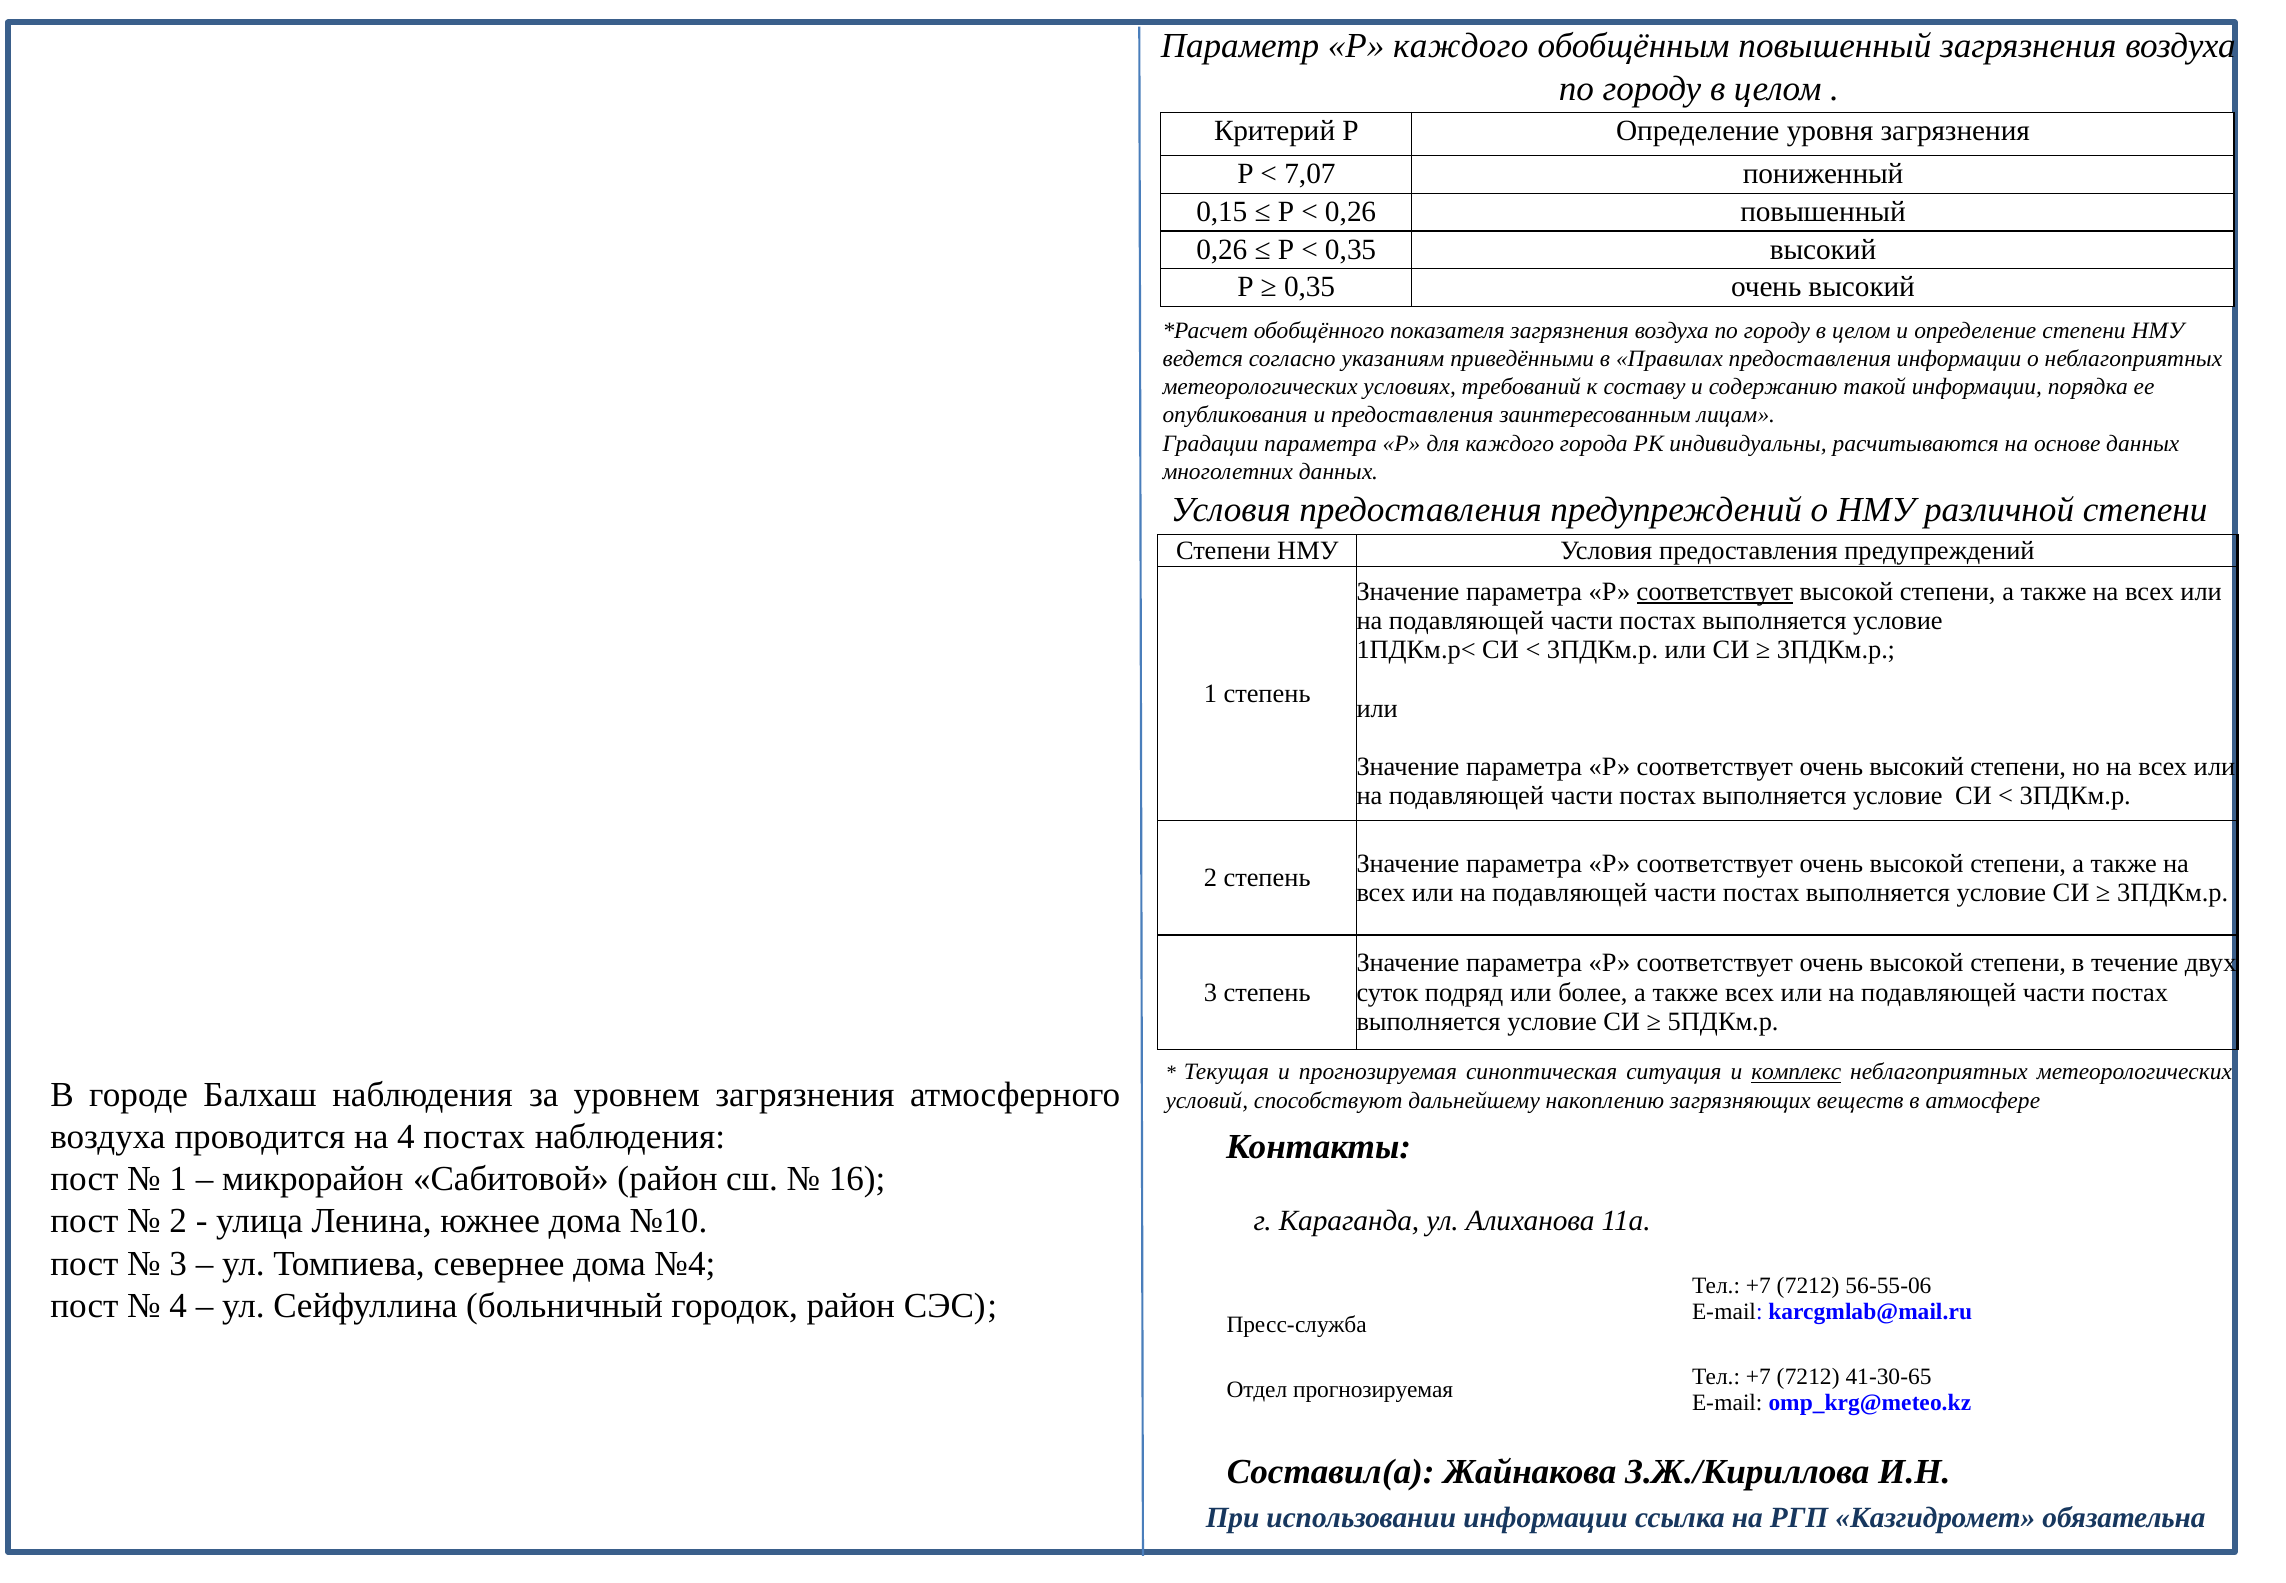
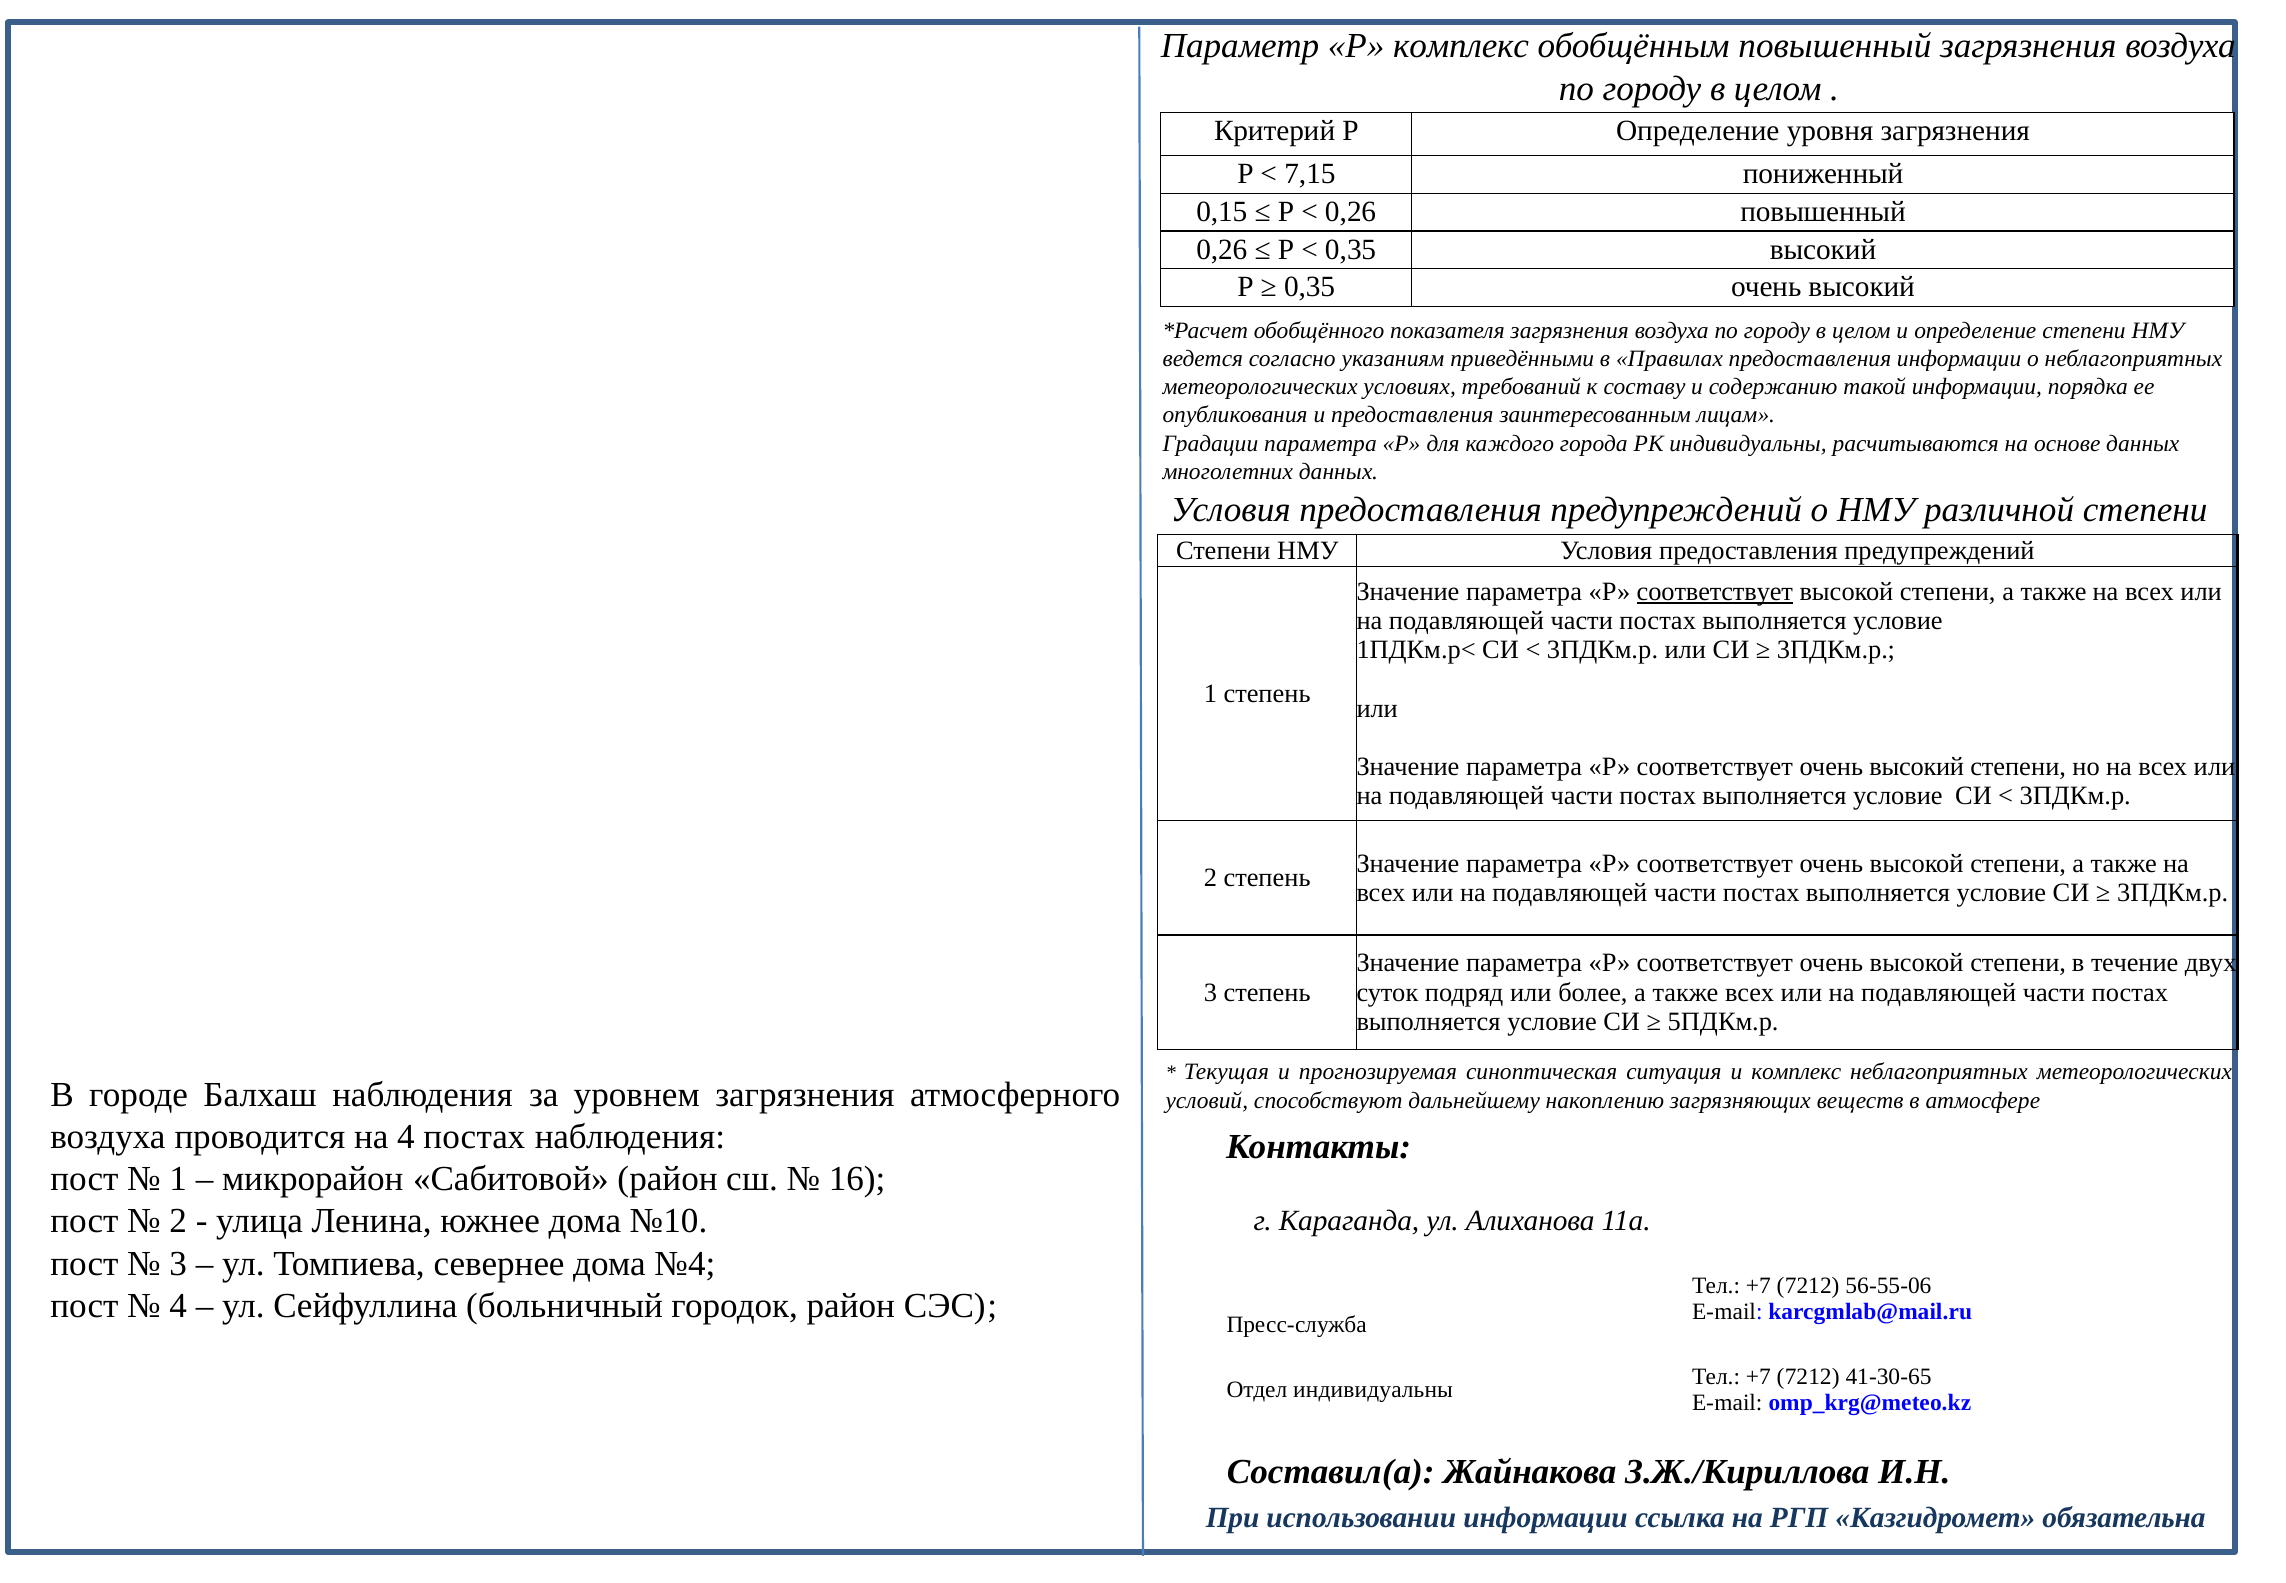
Р каждого: каждого -> комплекс
7,07: 7,07 -> 7,15
комплекс at (1796, 1072) underline: present -> none
Отдел прогнозируемая: прогнозируемая -> индивидуальны
